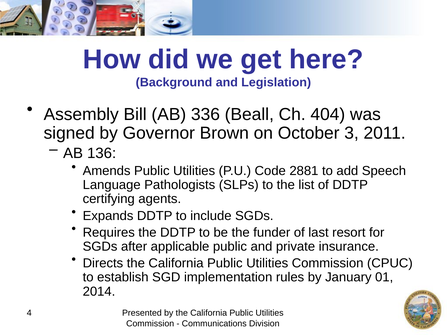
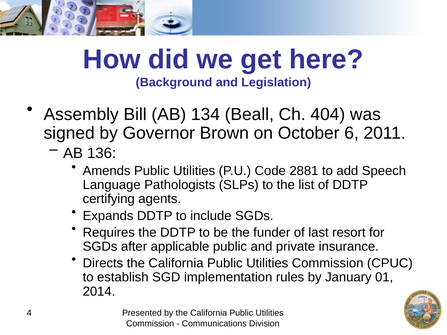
336: 336 -> 134
3: 3 -> 6
